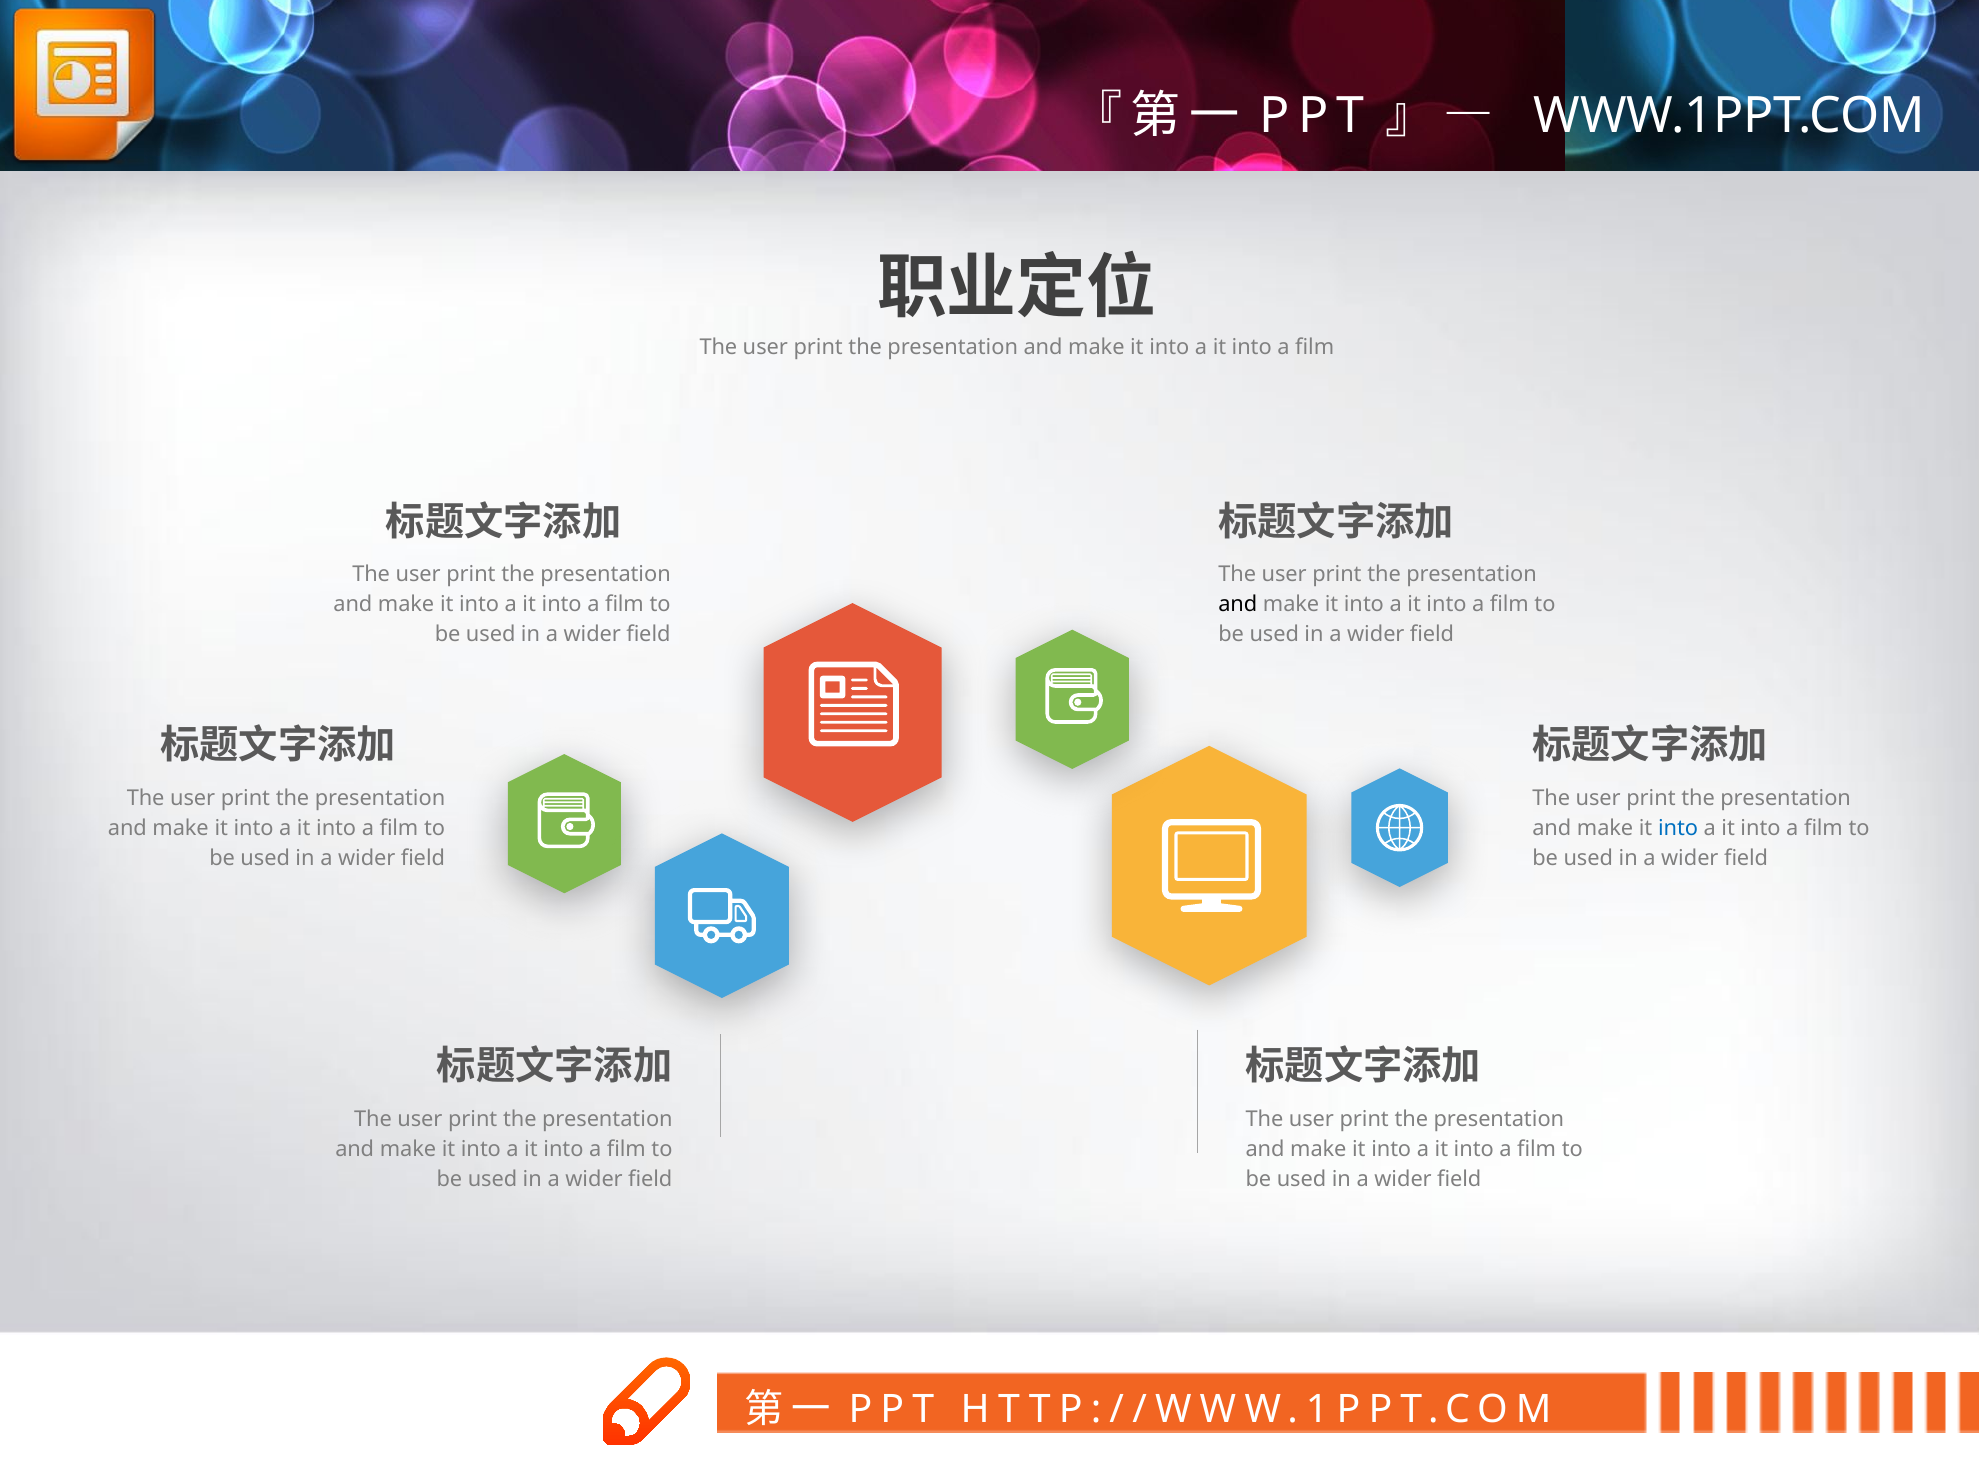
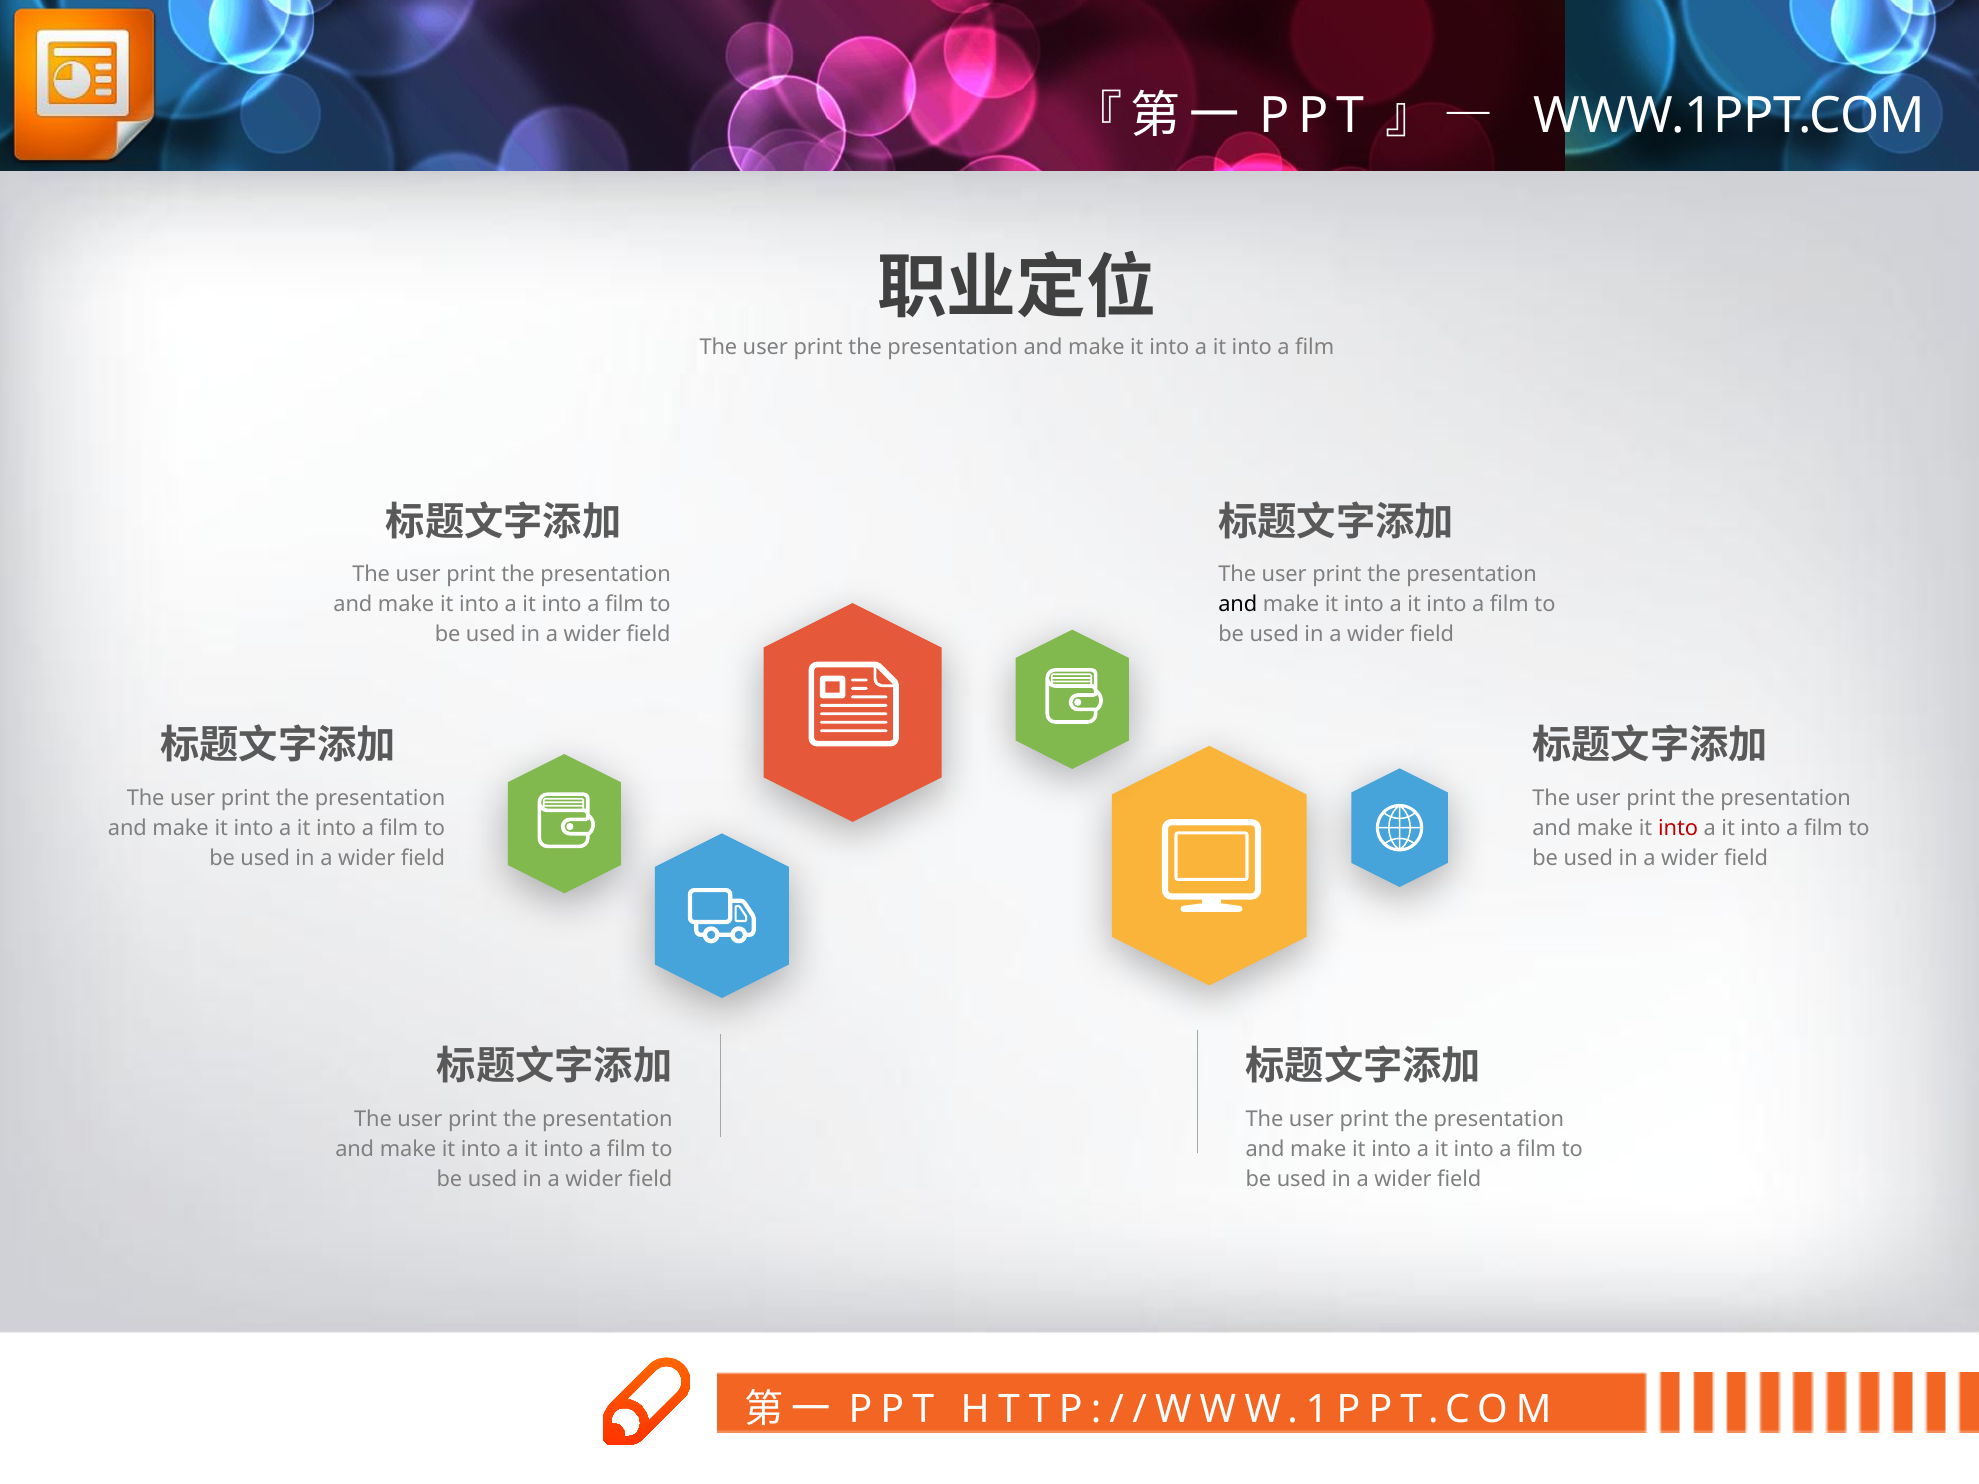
into at (1678, 828) colour: blue -> red
